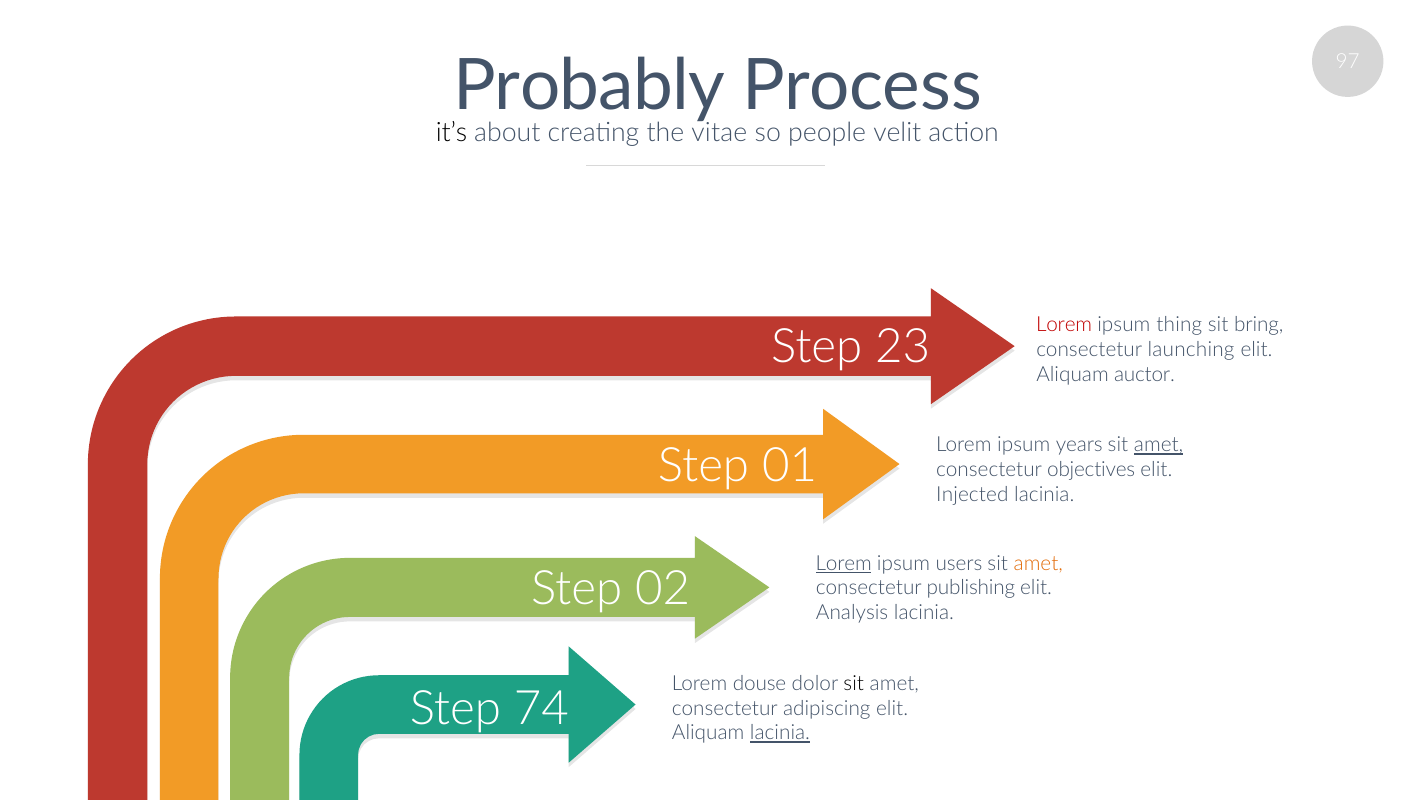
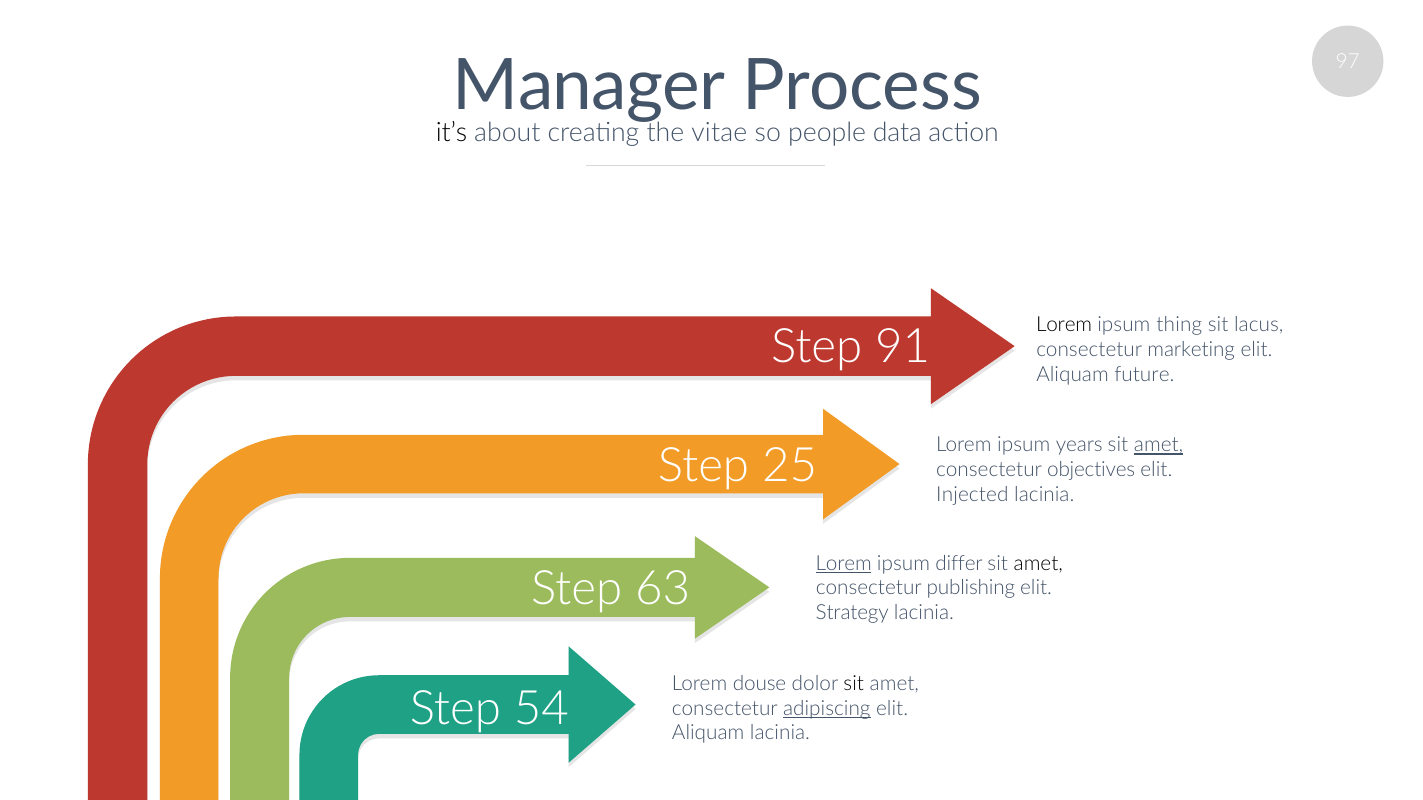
Probably: Probably -> Manager
velit: velit -> data
Lorem at (1064, 325) colour: red -> black
bring: bring -> lacus
23: 23 -> 91
launching: launching -> marketing
auctor: auctor -> future
01: 01 -> 25
users: users -> differ
amet at (1038, 564) colour: orange -> black
02: 02 -> 63
Analysis: Analysis -> Strategy
74: 74 -> 54
adipiscing underline: none -> present
lacinia at (780, 734) underline: present -> none
